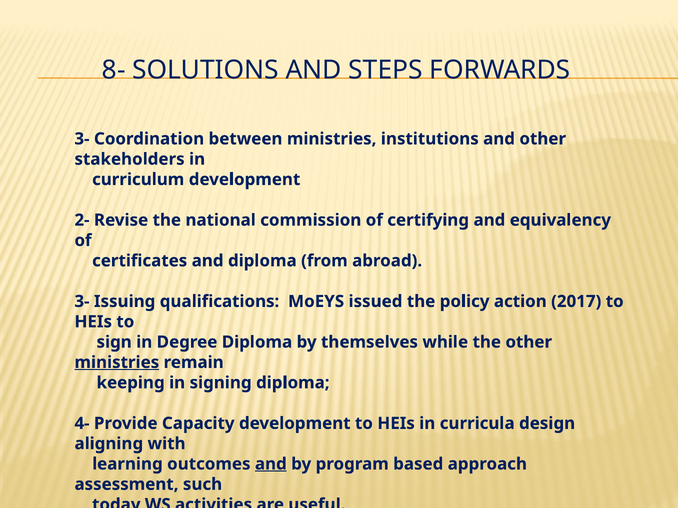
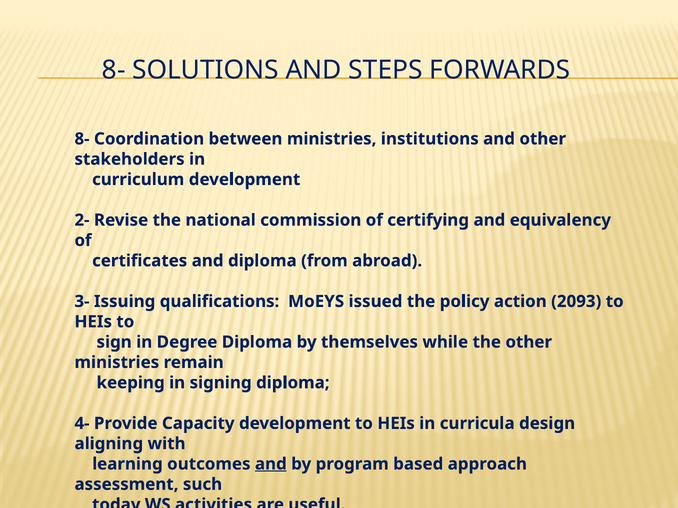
3- at (82, 139): 3- -> 8-
2017: 2017 -> 2093
ministries at (117, 363) underline: present -> none
